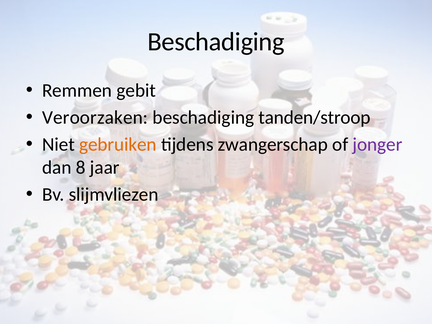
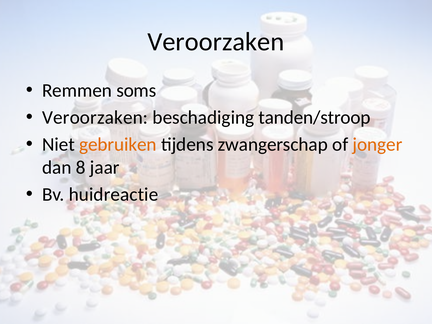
Beschadiging at (216, 42): Beschadiging -> Veroorzaken
gebit: gebit -> soms
jonger colour: purple -> orange
slijmvliezen: slijmvliezen -> huidreactie
